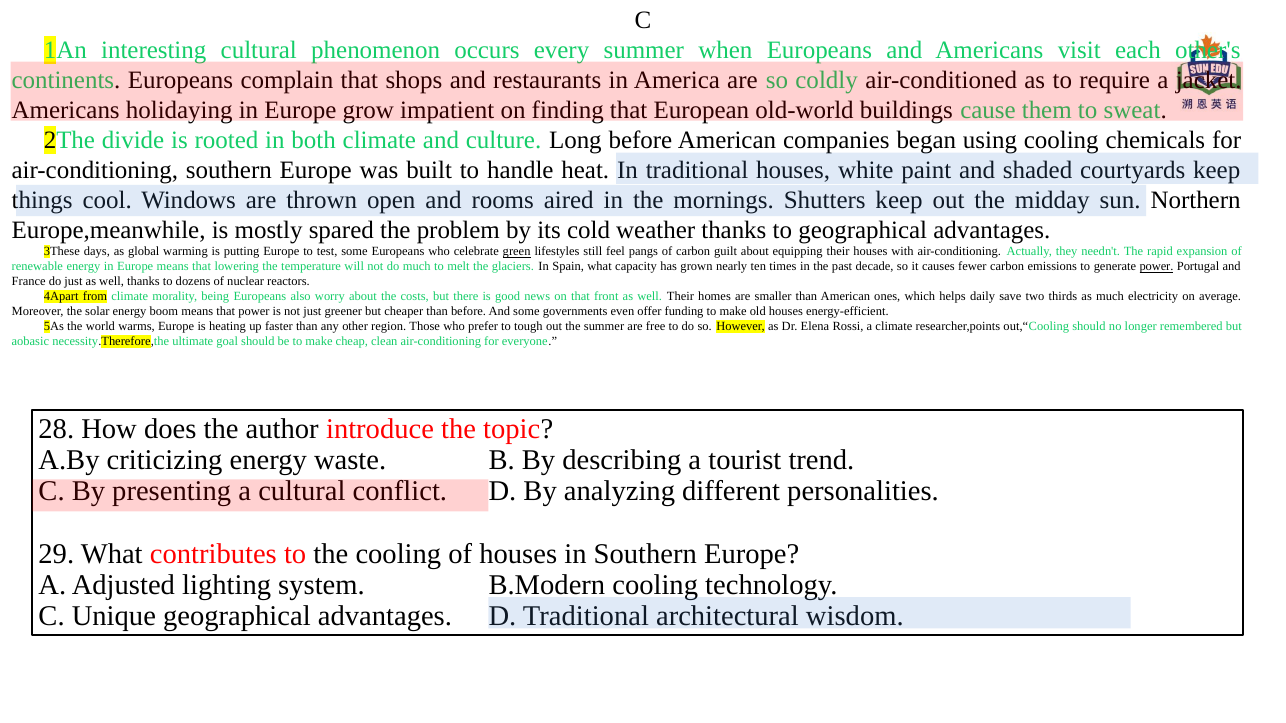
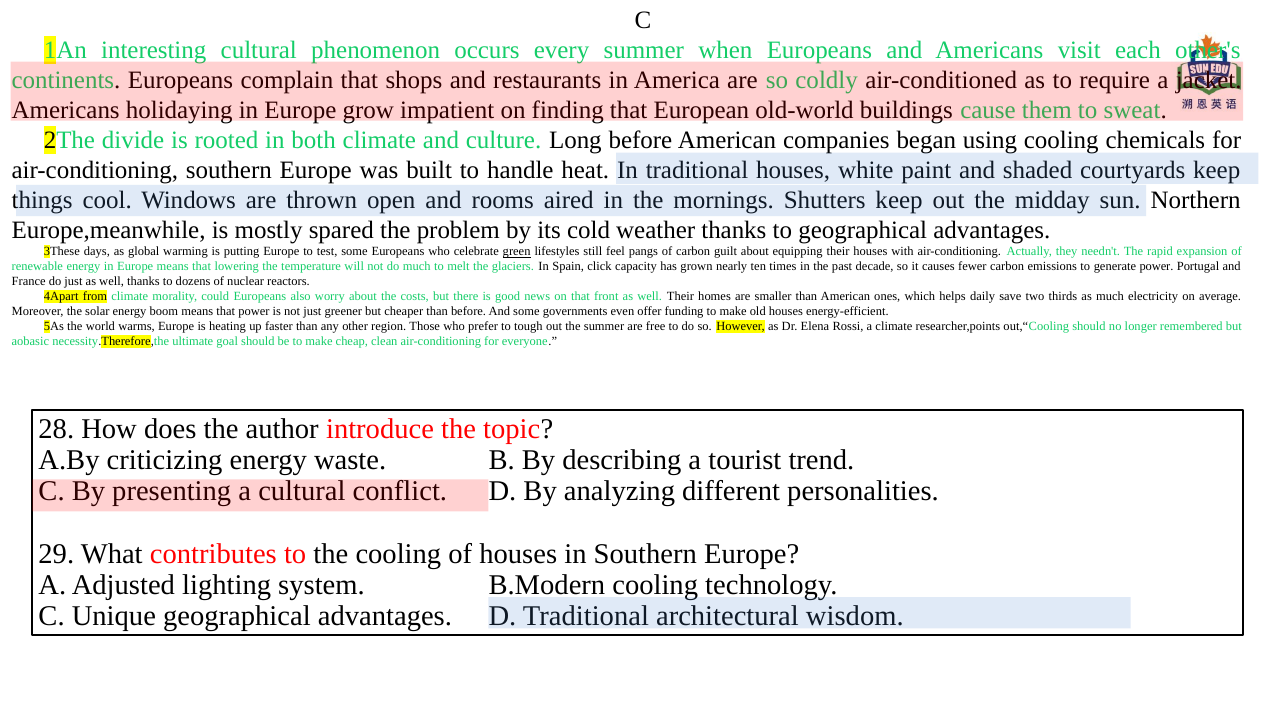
Spain what: what -> click
power at (1156, 267) underline: present -> none
being: being -> could
